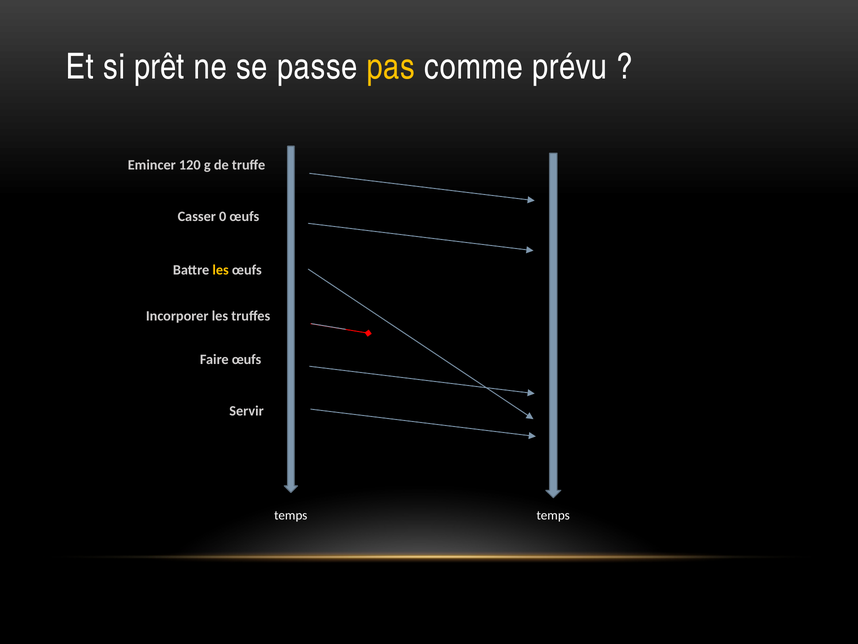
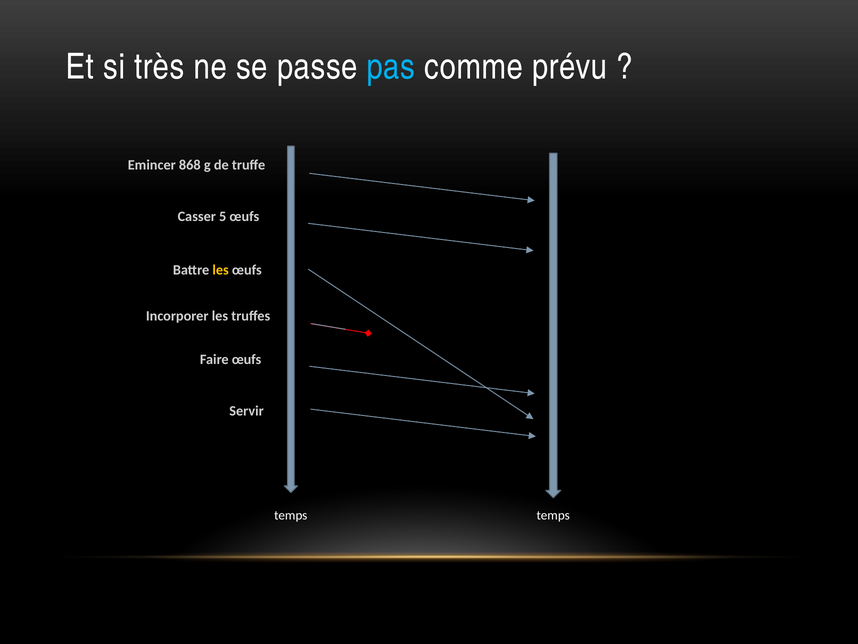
prêt: prêt -> très
pas colour: yellow -> light blue
120: 120 -> 868
0: 0 -> 5
